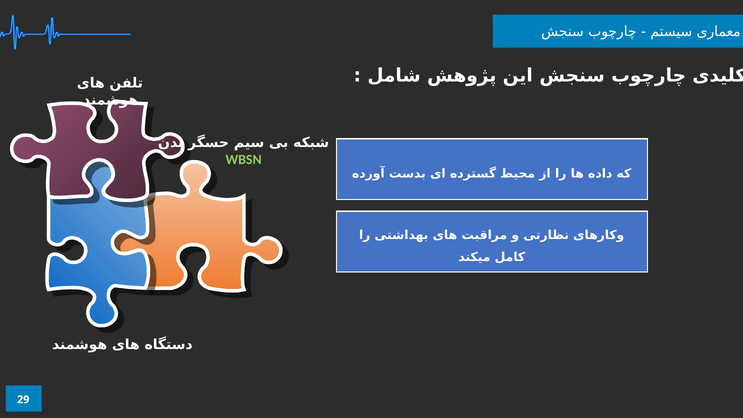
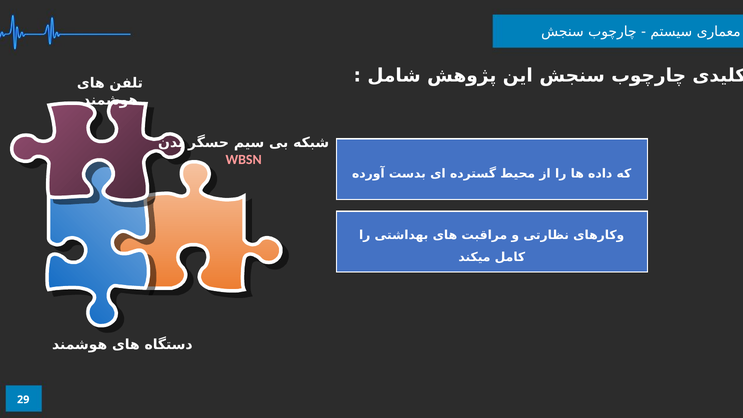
WBSN colour: light green -> pink
